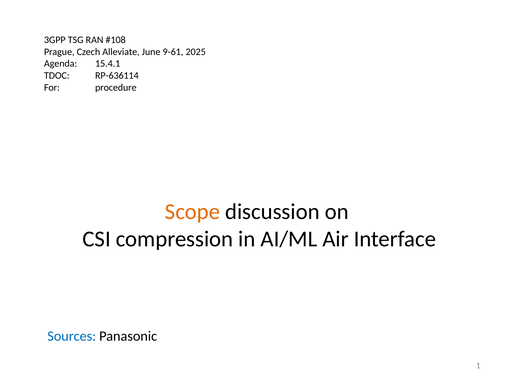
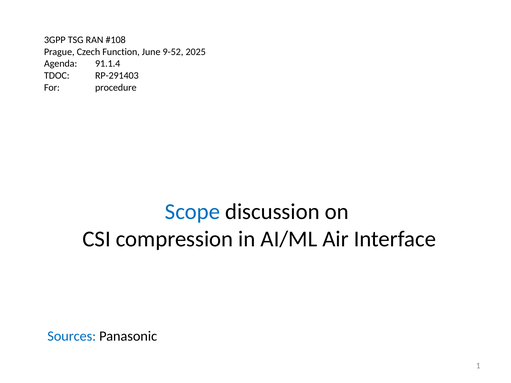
Alleviate: Alleviate -> Function
9-61: 9-61 -> 9-52
15.4.1: 15.4.1 -> 91.1.4
RP-636114: RP-636114 -> RP-291403
Scope colour: orange -> blue
